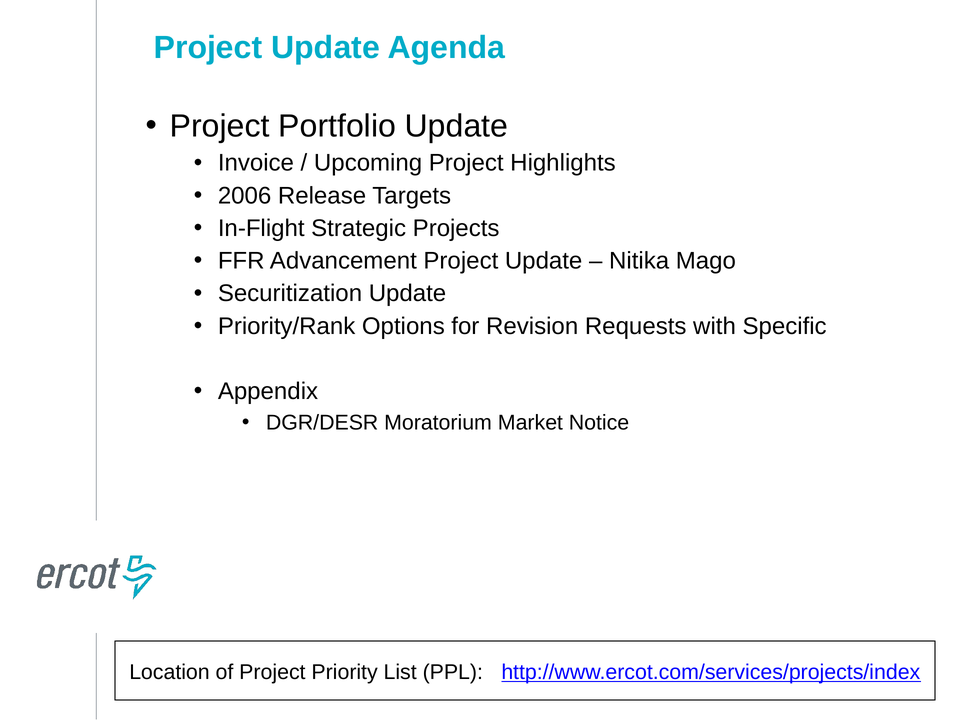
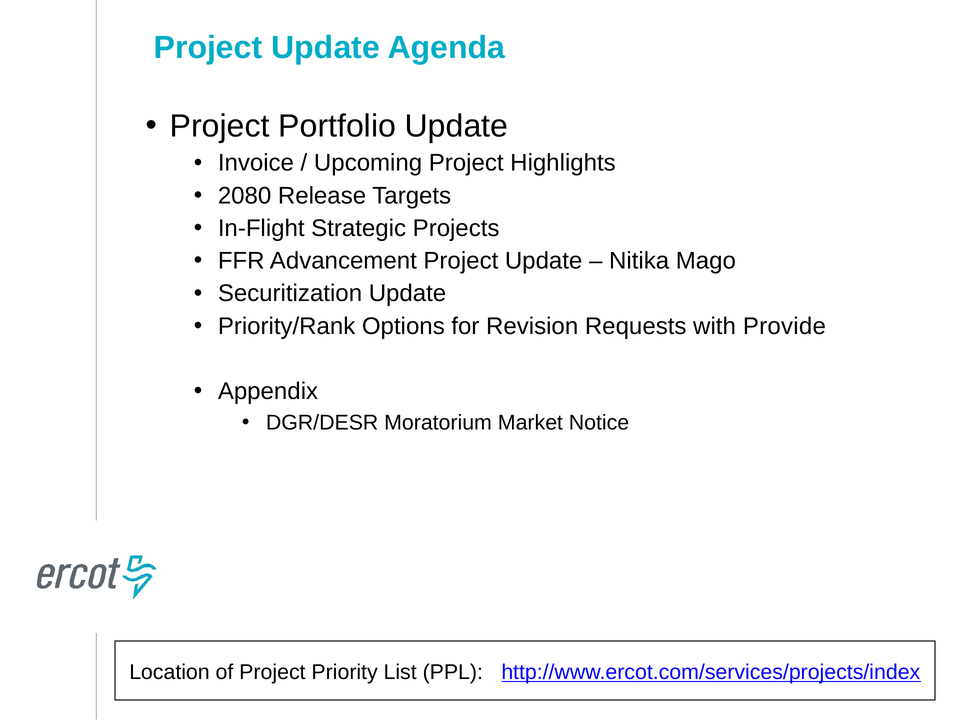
2006: 2006 -> 2080
Specific: Specific -> Provide
